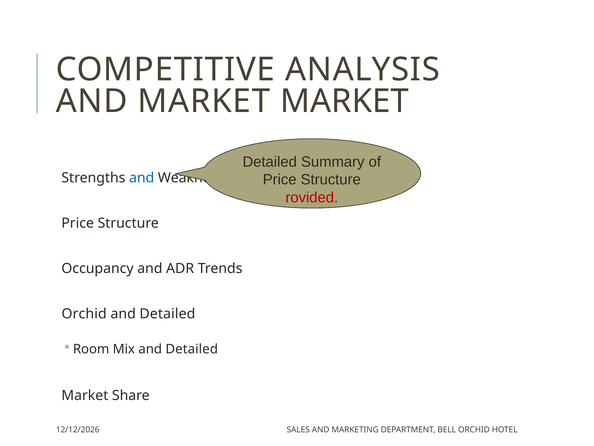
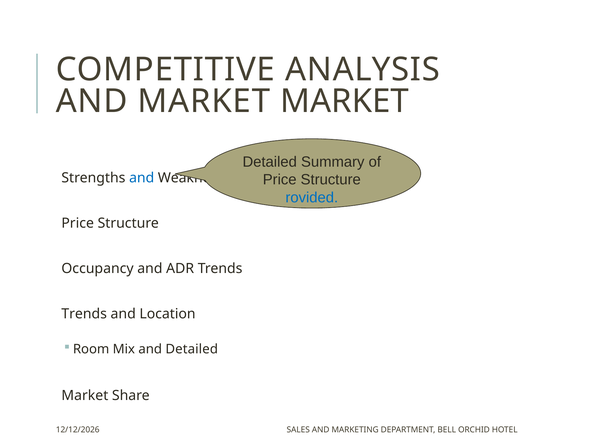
rovided colour: red -> blue
Orchid at (84, 313): Orchid -> Trends
Detailed at (167, 313): Detailed -> Location
